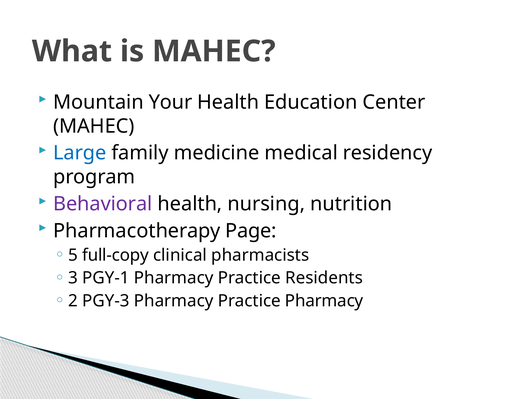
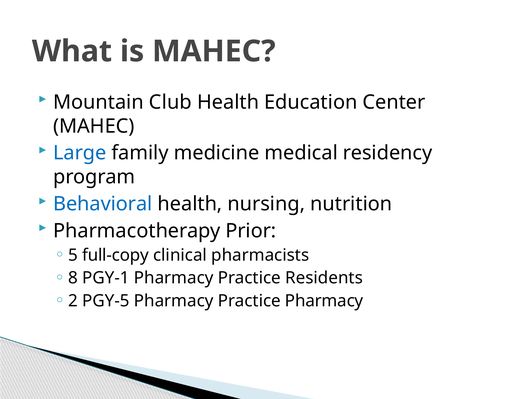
Your: Your -> Club
Behavioral colour: purple -> blue
Page: Page -> Prior
3: 3 -> 8
PGY-3: PGY-3 -> PGY-5
